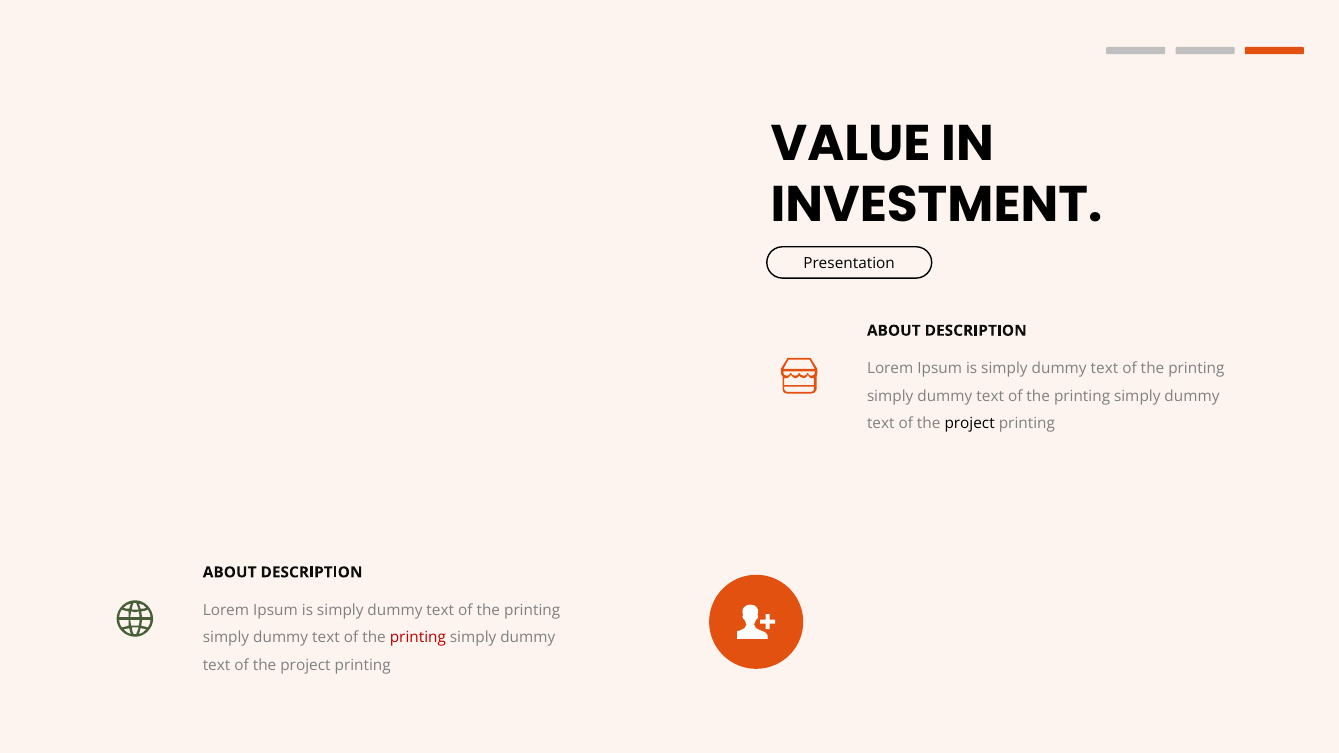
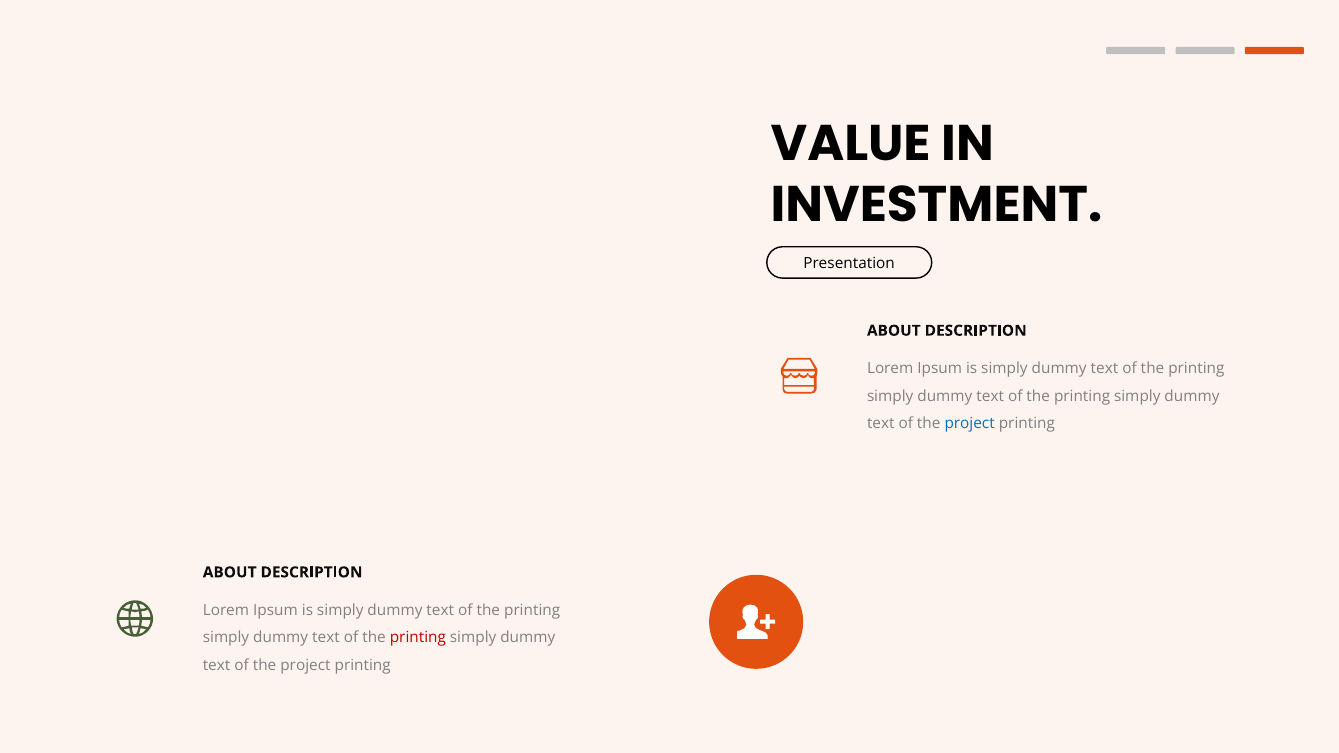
project at (970, 424) colour: black -> blue
